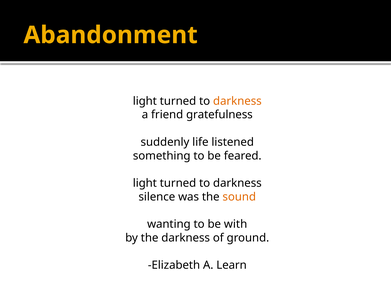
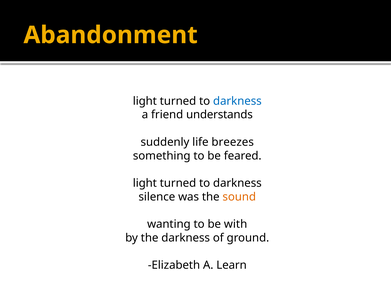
darkness at (237, 101) colour: orange -> blue
gratefulness: gratefulness -> understands
listened: listened -> breezes
